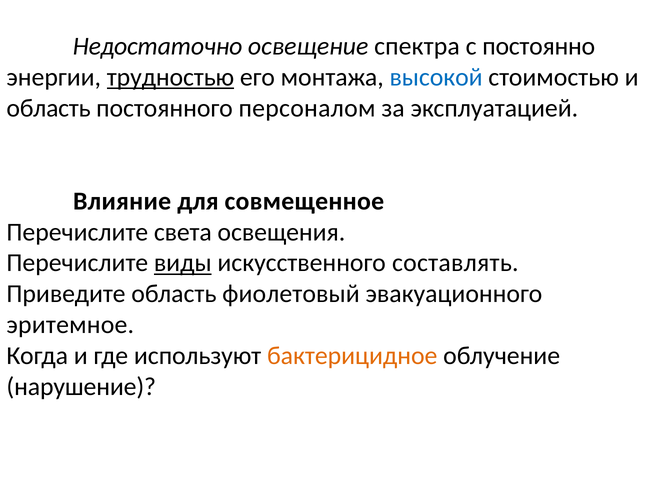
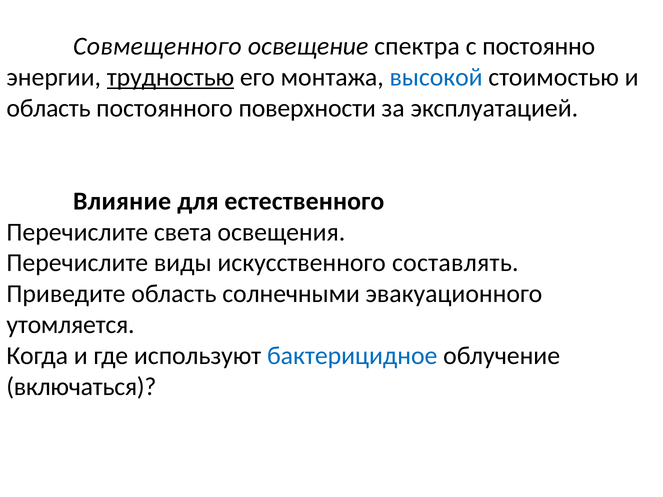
Недостаточно: Недостаточно -> Совмещенного
персоналом: персоналом -> поверхности
совмещенное: совмещенное -> естественного
виды underline: present -> none
фиолетовый: фиолетовый -> солнечными
эритемное: эритемное -> утомляется
бактерицидное colour: orange -> blue
нарушение: нарушение -> включаться
